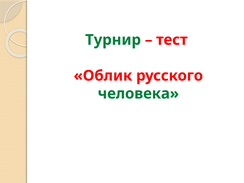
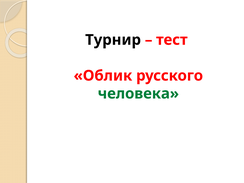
Турнир colour: green -> black
